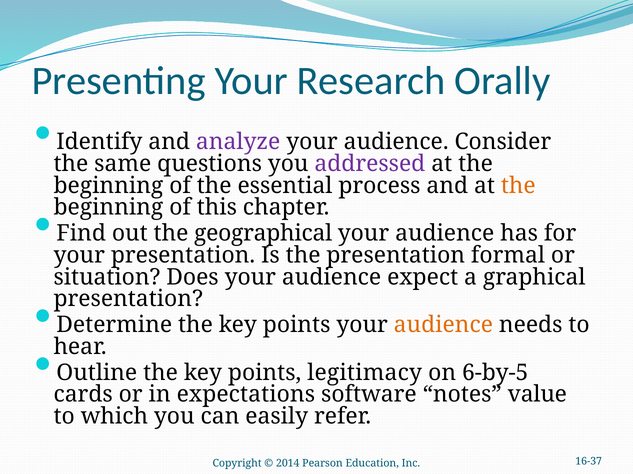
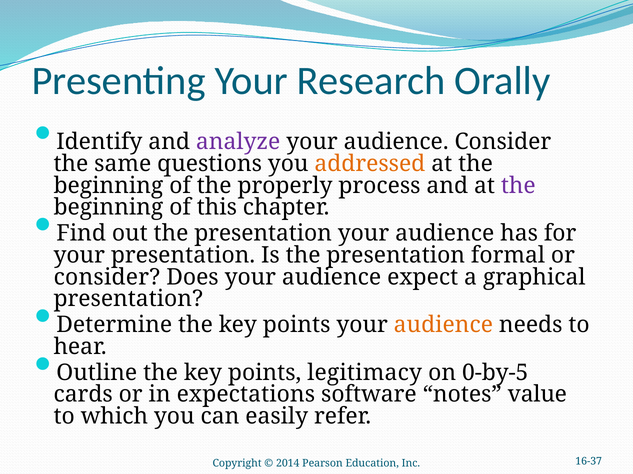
addressed colour: purple -> orange
essential: essential -> properly
the at (518, 186) colour: orange -> purple
out the geographical: geographical -> presentation
situation at (107, 277): situation -> consider
6-by-5: 6-by-5 -> 0-by-5
